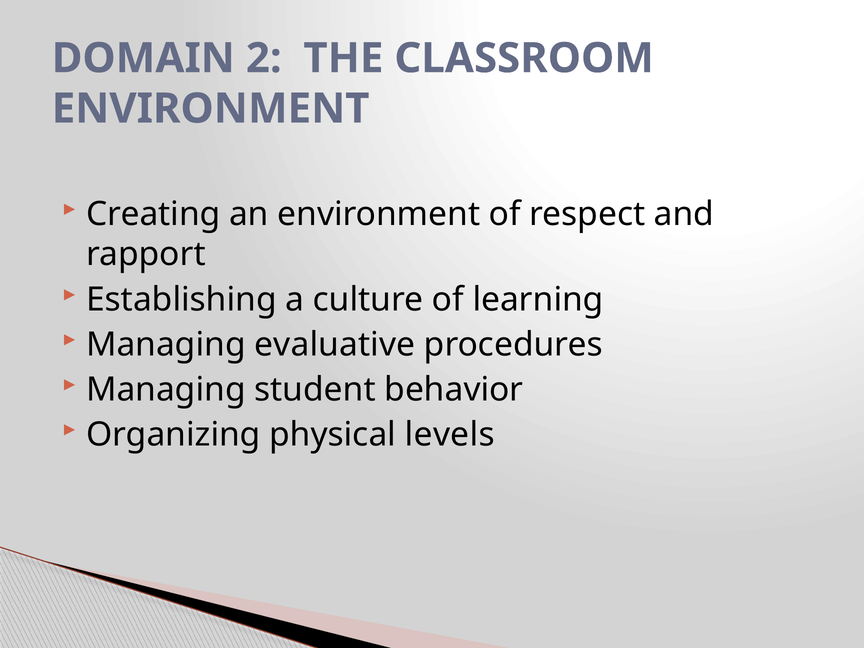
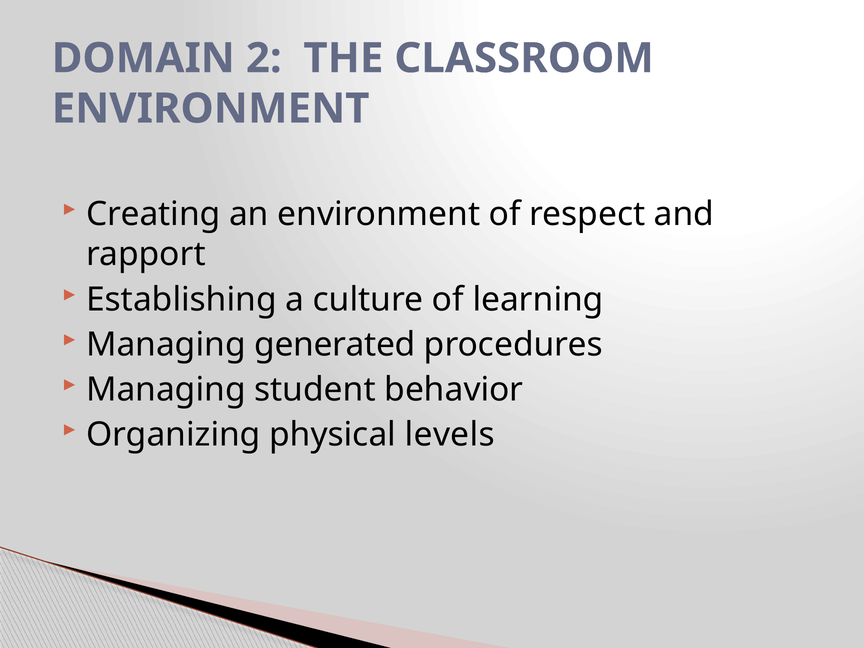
evaluative: evaluative -> generated
